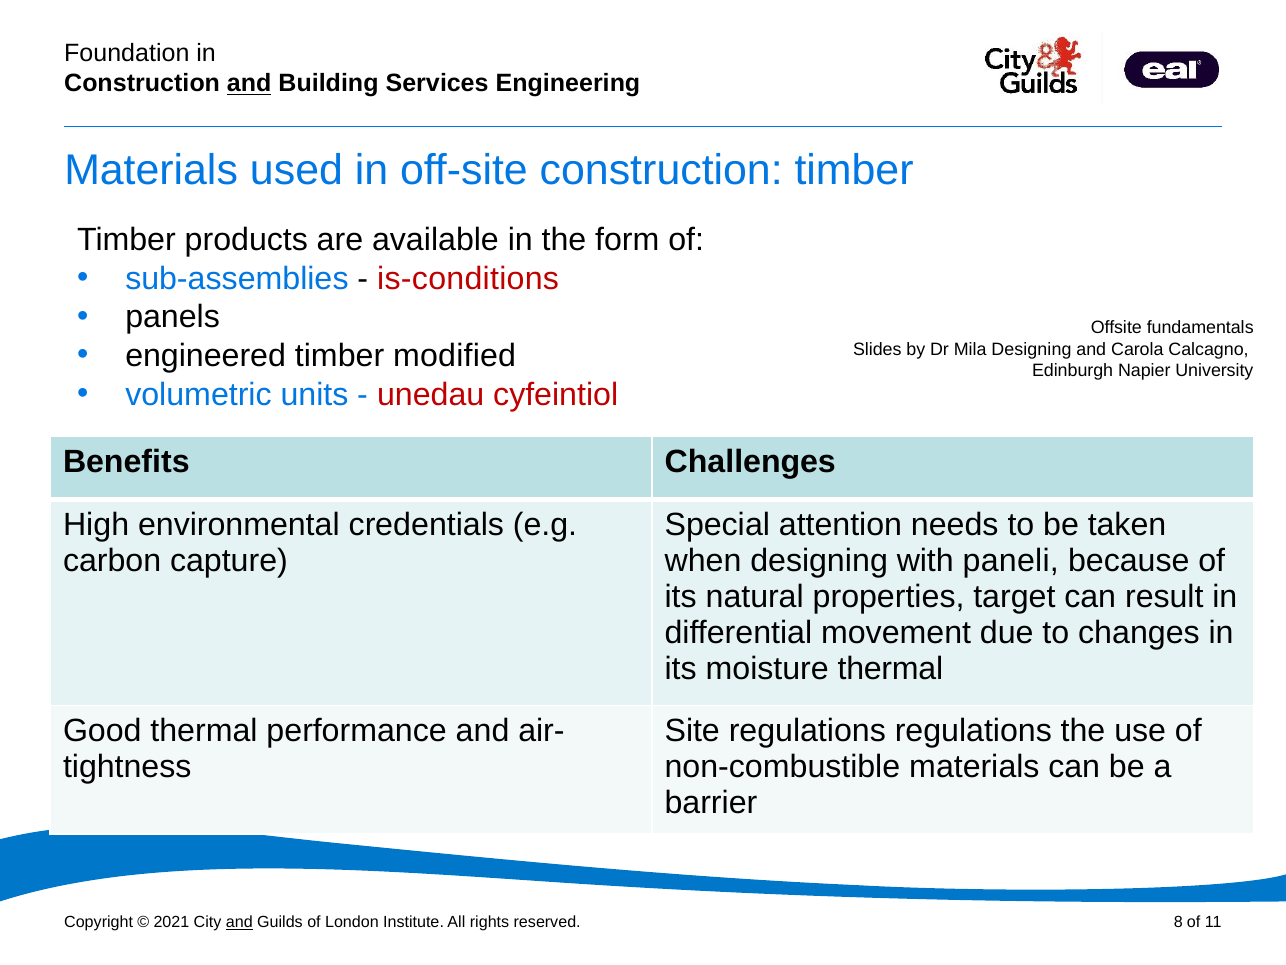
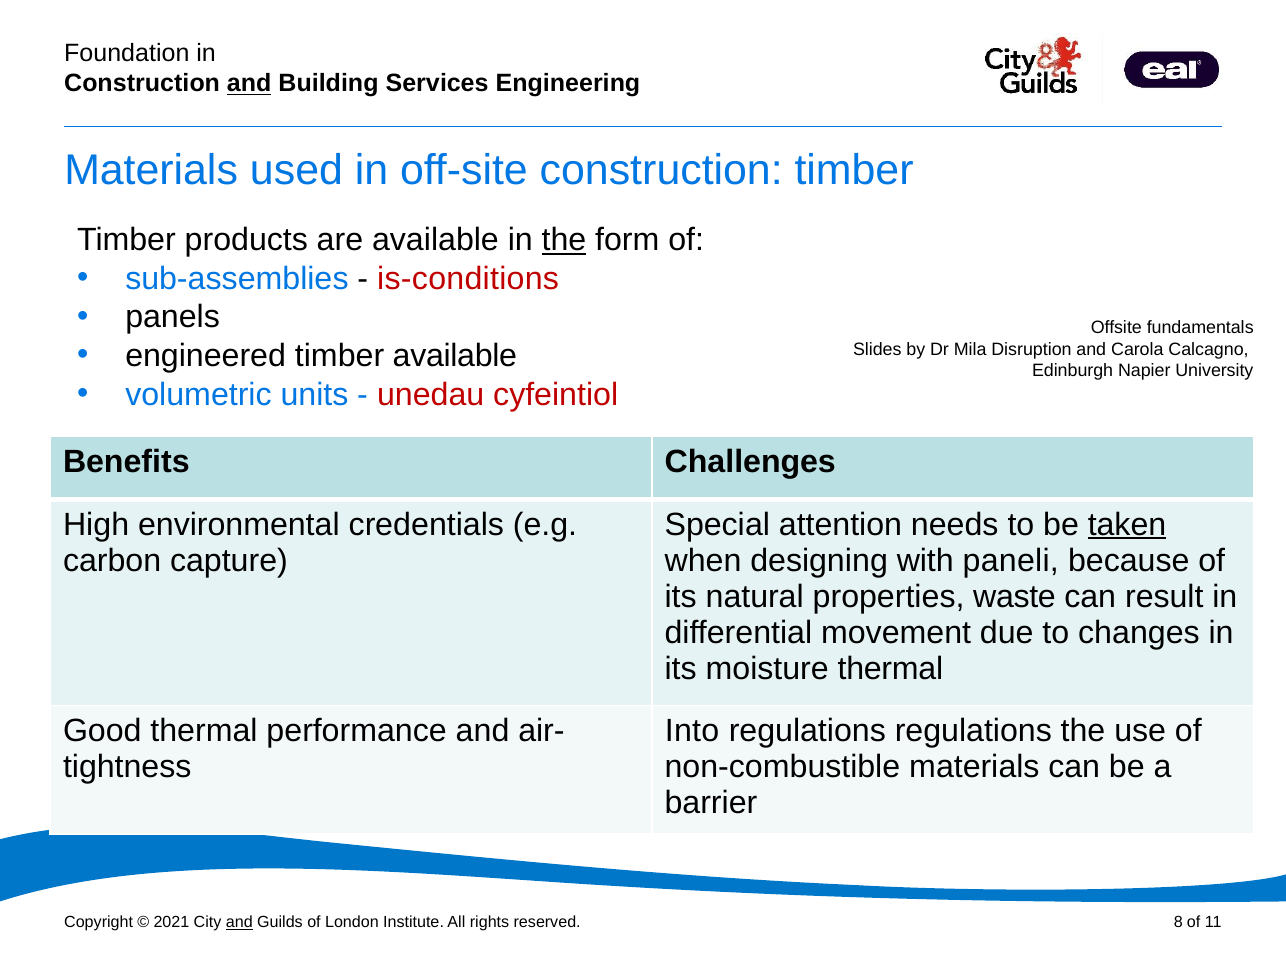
the at (564, 240) underline: none -> present
timber modified: modified -> available
Mila Designing: Designing -> Disruption
taken underline: none -> present
target: target -> waste
Site: Site -> Into
